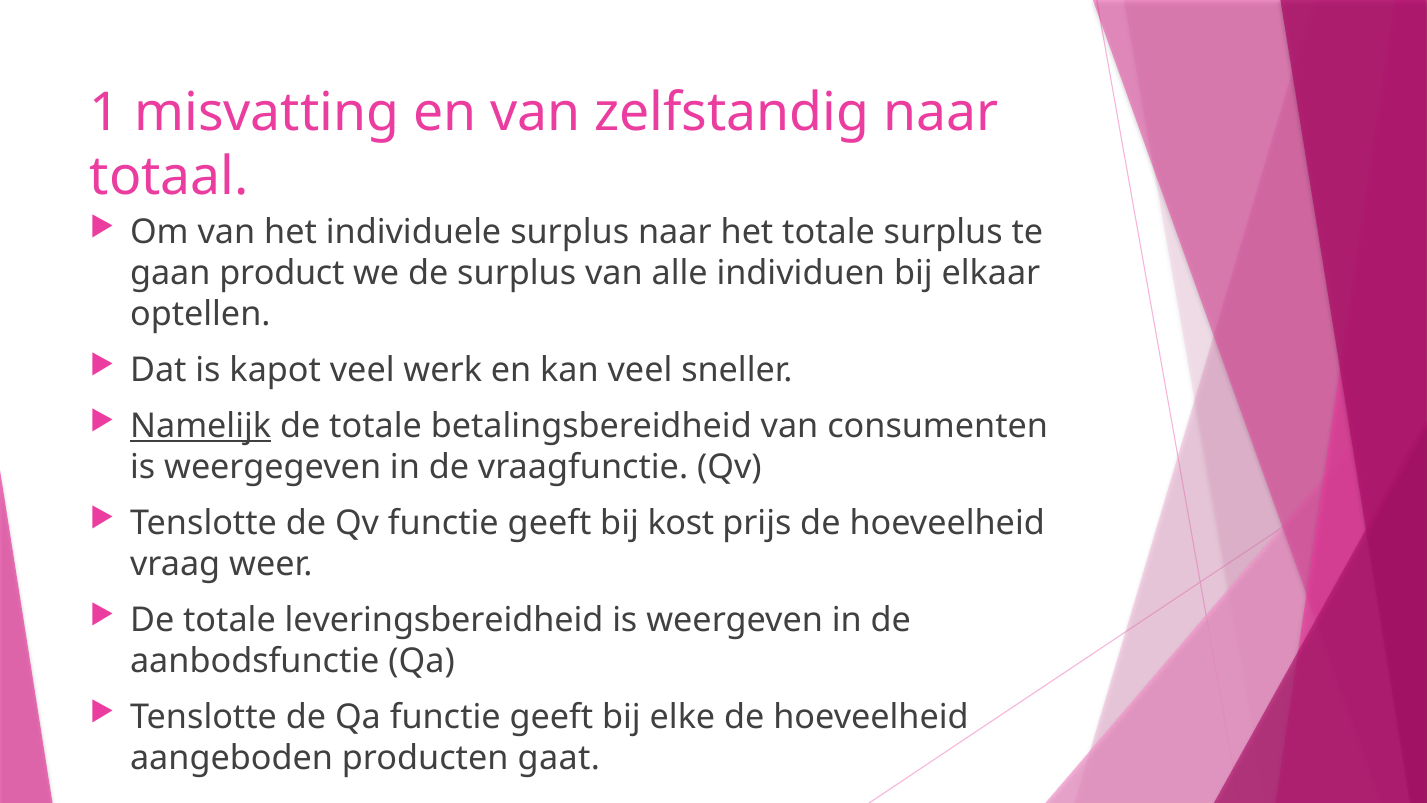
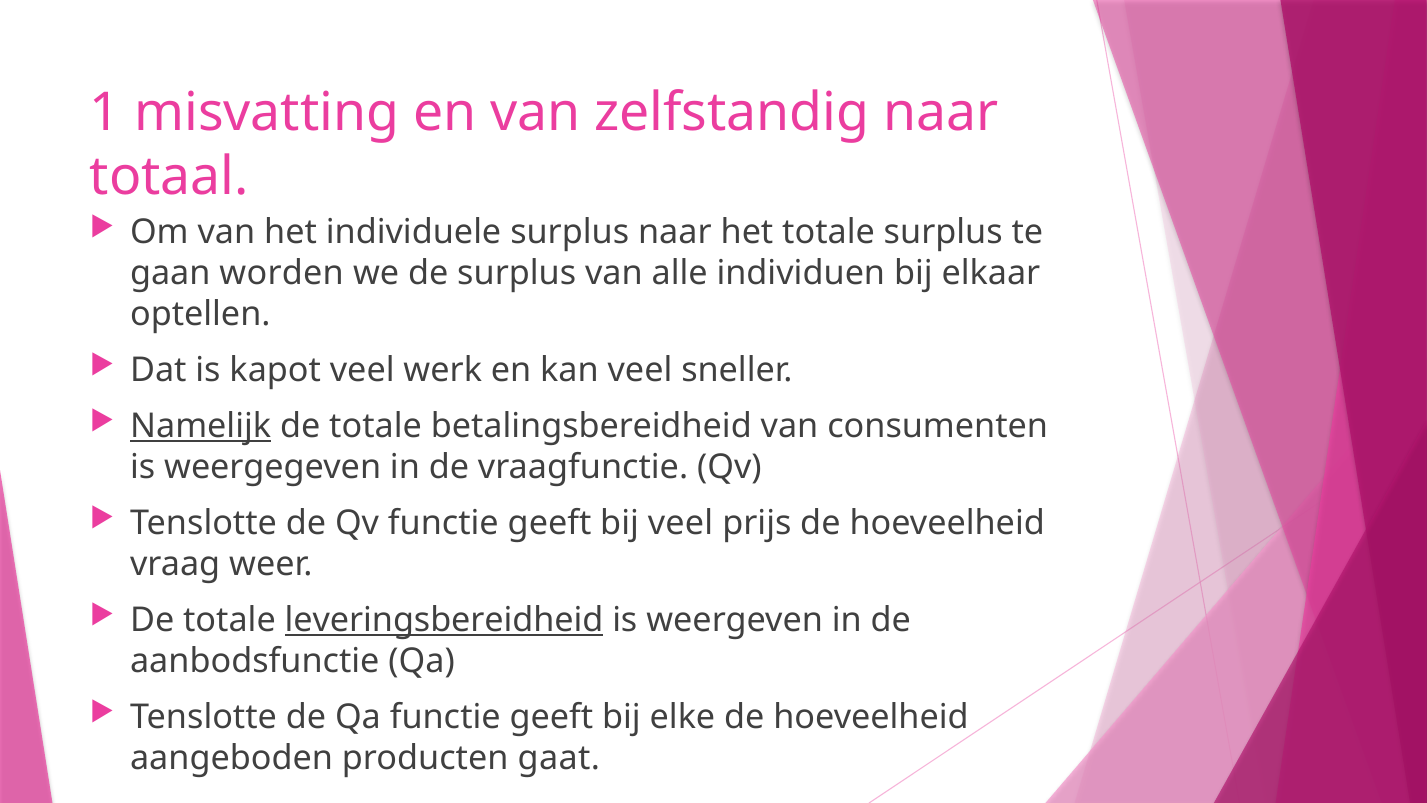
product: product -> worden
bij kost: kost -> veel
leveringsbereidheid underline: none -> present
